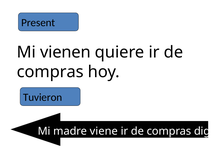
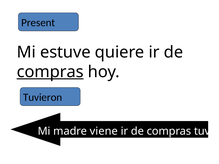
vienen: vienen -> estuve
compras at (50, 72) underline: none -> present
digo: digo -> tuvo
